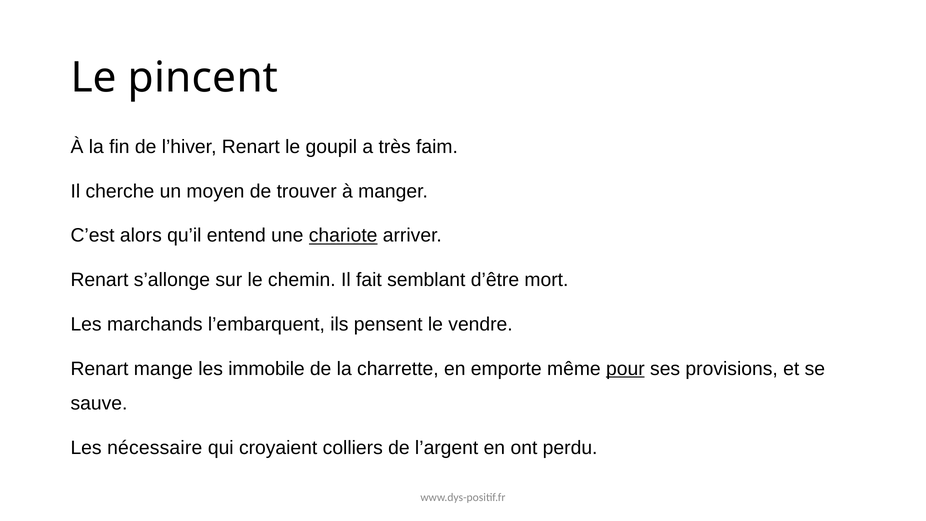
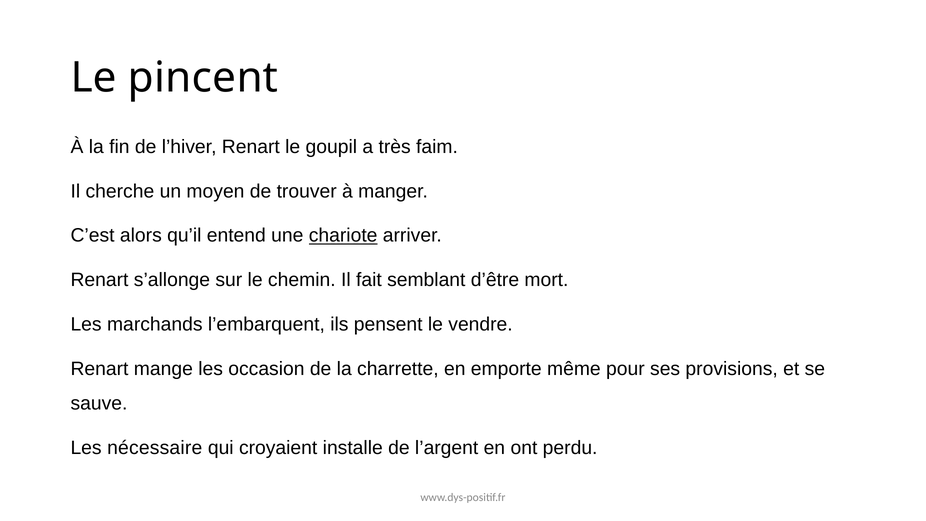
immobile: immobile -> occasion
pour underline: present -> none
colliers: colliers -> installe
